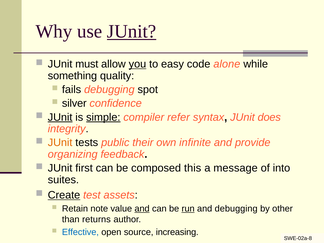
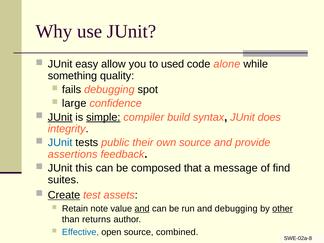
JUnit at (132, 31) underline: present -> none
must: must -> easy
you underline: present -> none
easy: easy -> used
silver: silver -> large
refer: refer -> build
JUnit at (60, 143) colour: orange -> blue
own infinite: infinite -> source
organizing: organizing -> assertions
first: first -> this
this: this -> that
into: into -> find
run underline: present -> none
other underline: none -> present
increasing: increasing -> combined
